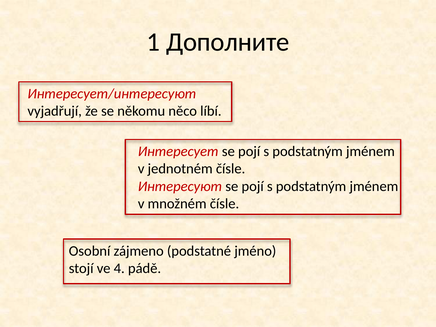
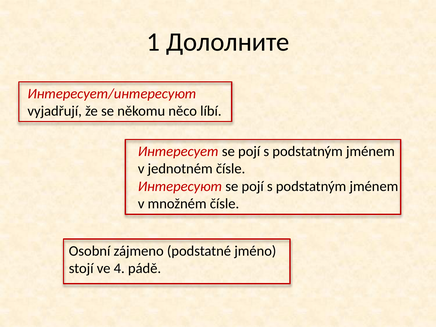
Дополните: Дополните -> Дололните
